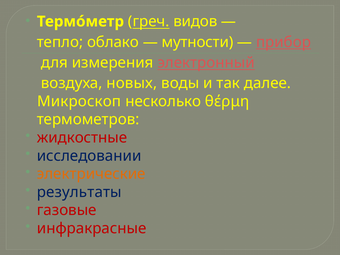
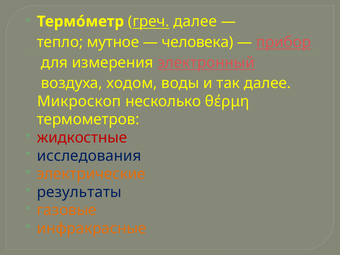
греч видов: видов -> далее
облако: облако -> мутное
мутности: мутности -> человека
новых: новых -> ходом
исследовании: исследовании -> исследования
газовые colour: red -> orange
инфракрасные colour: red -> orange
